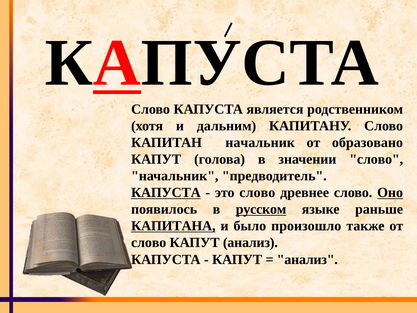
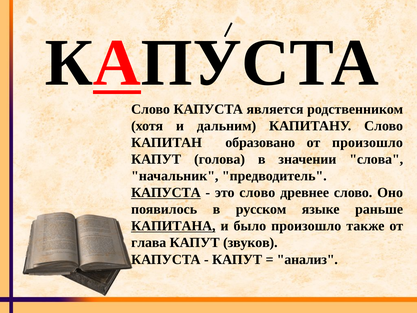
КАПИТАН начальник: начальник -> образовано
от образовано: образовано -> произошло
значении слово: слово -> слова
Оно underline: present -> none
русском underline: present -> none
слово at (149, 243): слово -> глава
КАПУТ анализ: анализ -> звуков
